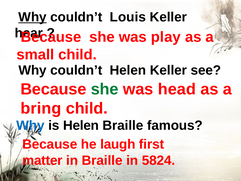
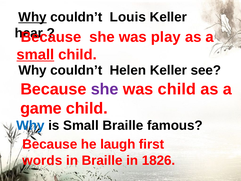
small at (35, 55) underline: none -> present
she at (105, 89) colour: green -> purple
was head: head -> child
bring: bring -> game
is Helen: Helen -> Small
matter: matter -> words
5824: 5824 -> 1826
